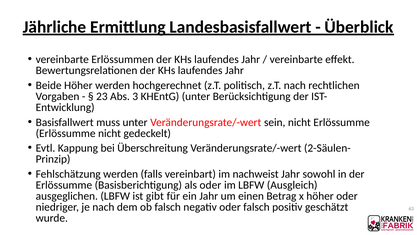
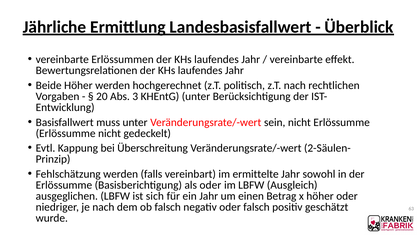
23: 23 -> 20
nachweist: nachweist -> ermittelte
gibt: gibt -> sich
